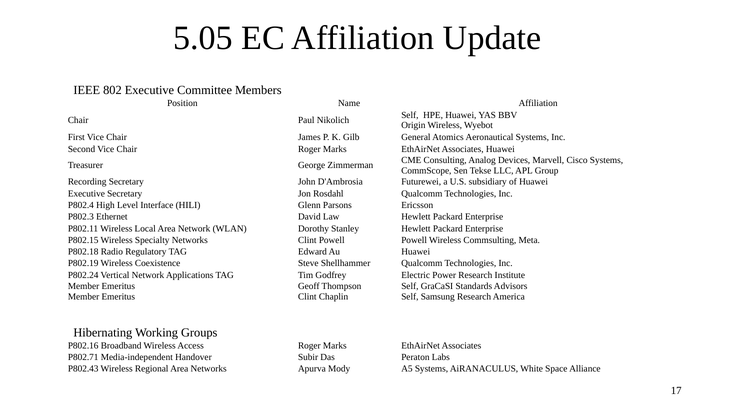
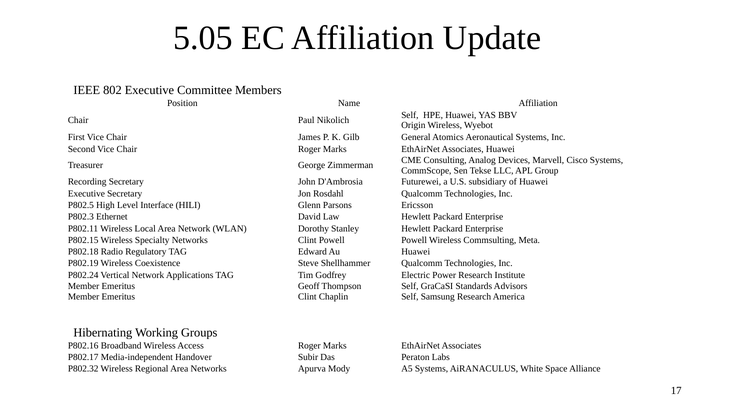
P802.4: P802.4 -> P802.5
P802.71: P802.71 -> P802.17
P802.43: P802.43 -> P802.32
